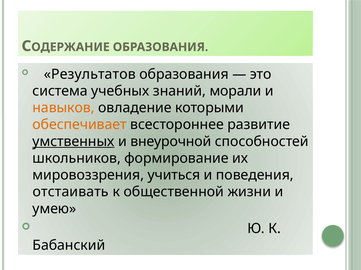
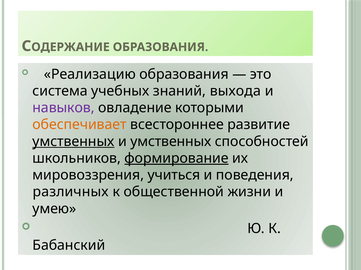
Результатов: Результатов -> Реализацию
морали: морали -> выхода
навыков colour: orange -> purple
и внеурочной: внеурочной -> умственных
формирование underline: none -> present
отстаивать: отстаивать -> различных
